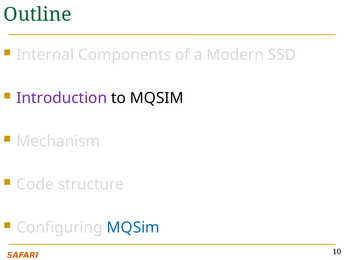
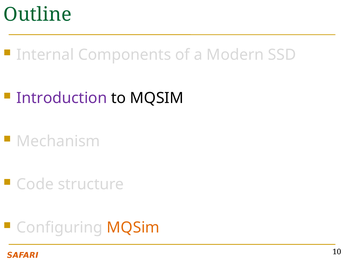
MQSim at (133, 228) colour: blue -> orange
